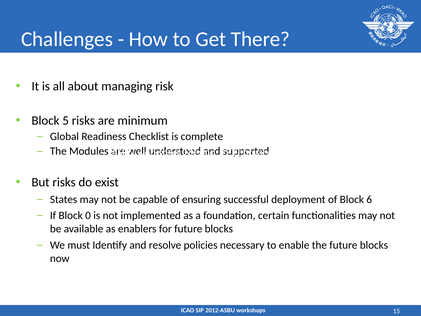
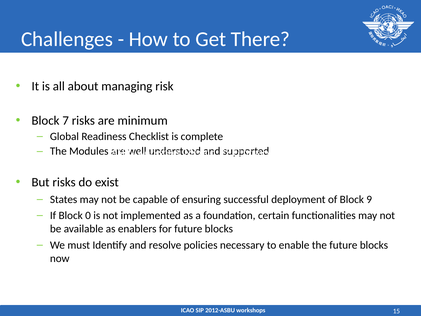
5: 5 -> 7
6: 6 -> 9
